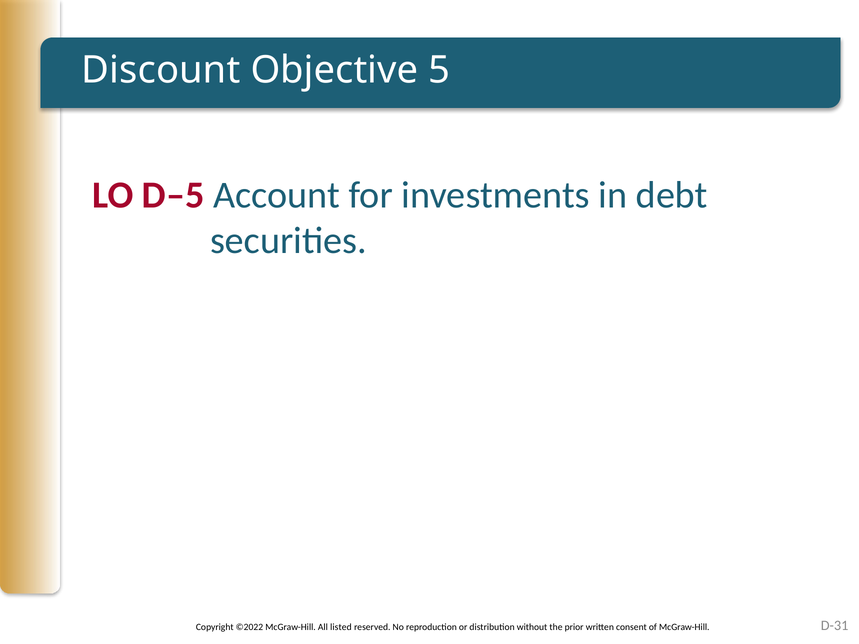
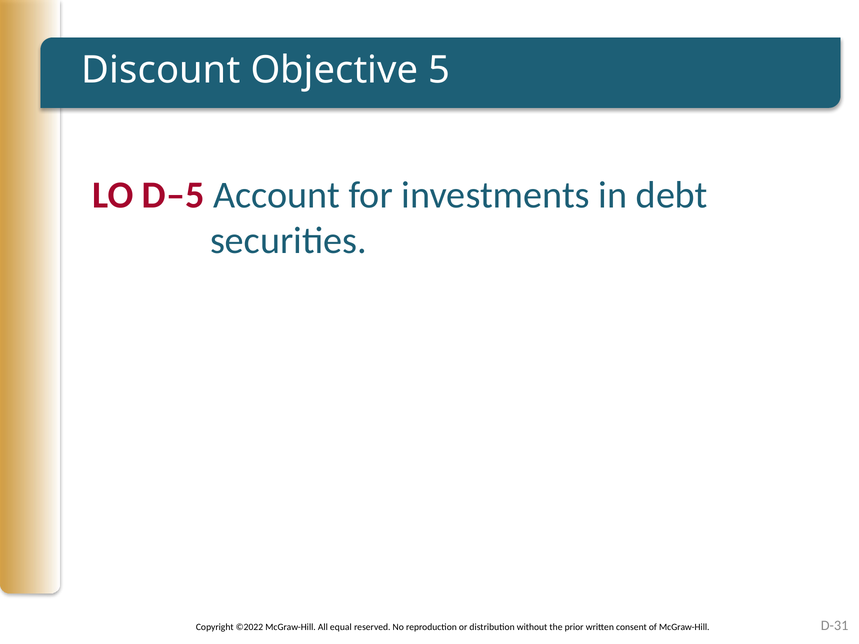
listed: listed -> equal
